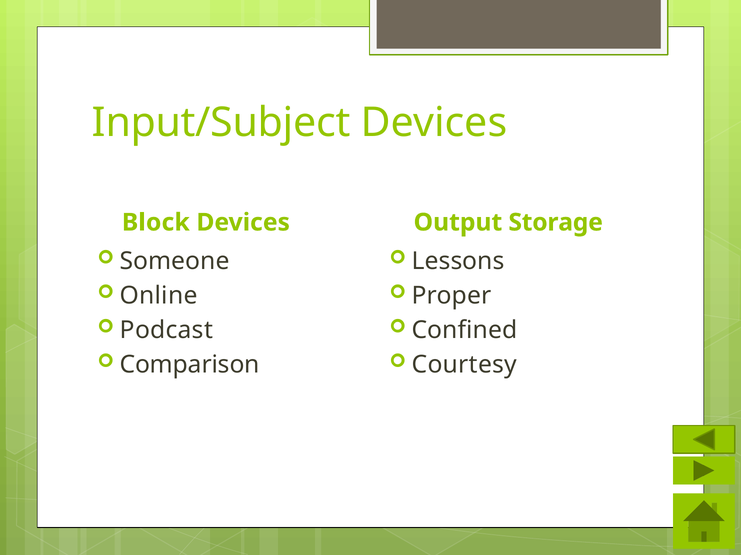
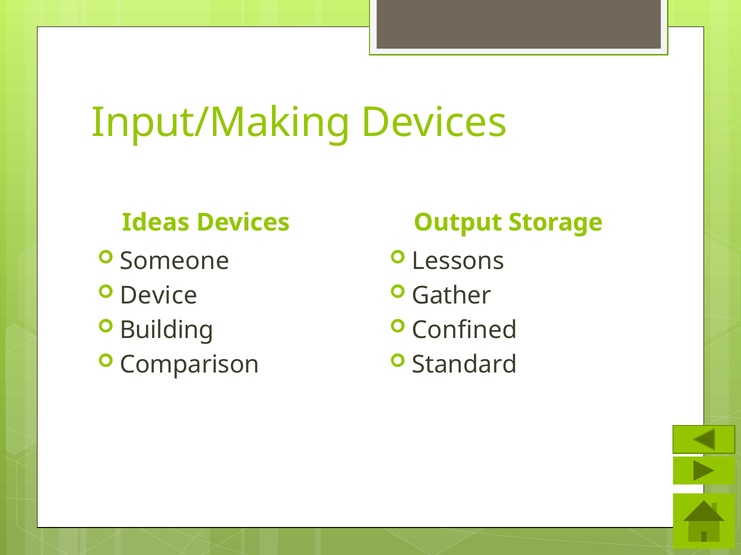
Input/Subject: Input/Subject -> Input/Making
Block: Block -> Ideas
Online: Online -> Device
Proper: Proper -> Gather
Podcast: Podcast -> Building
Courtesy: Courtesy -> Standard
